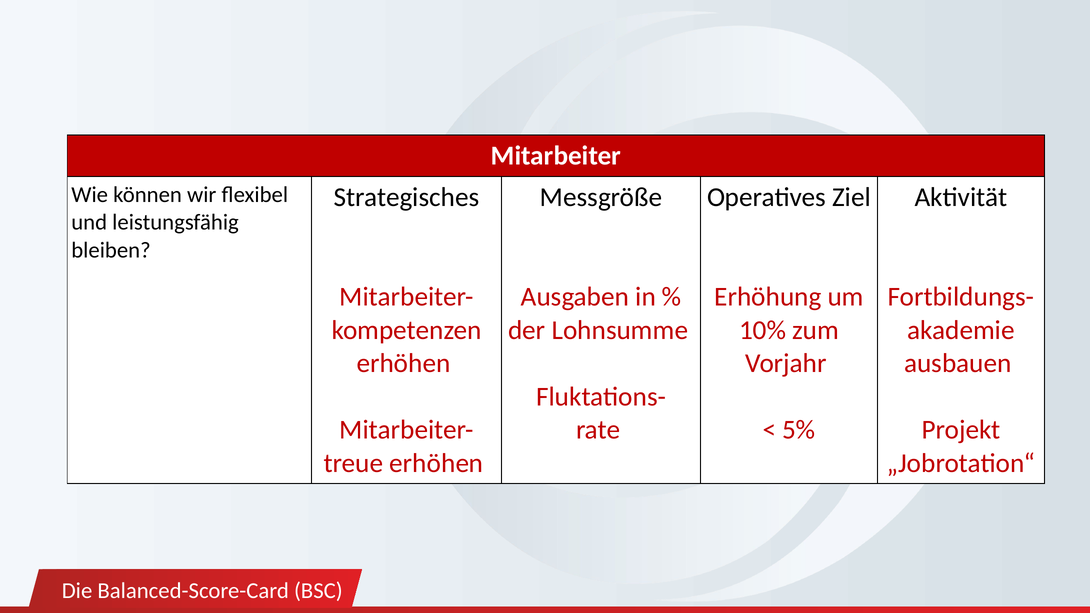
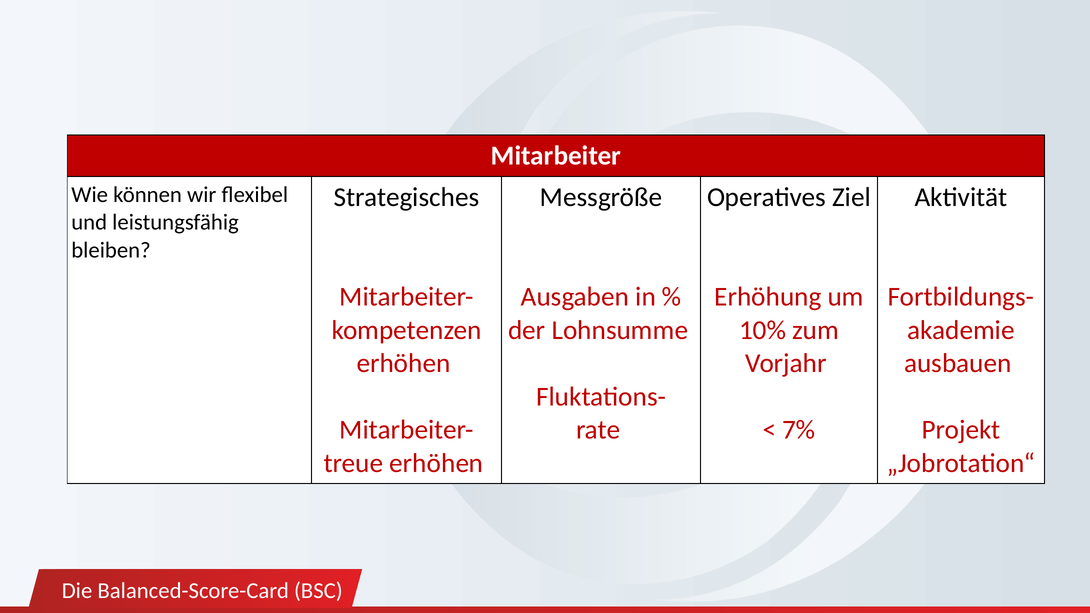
5%: 5% -> 7%
